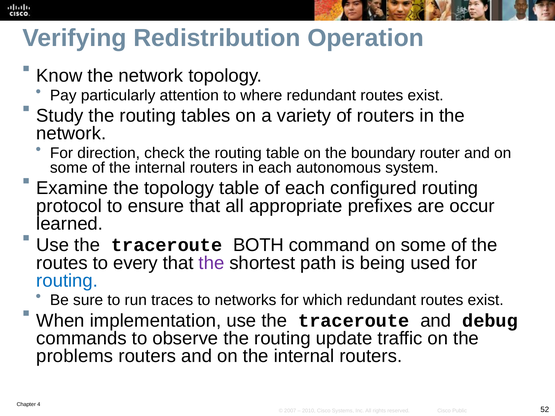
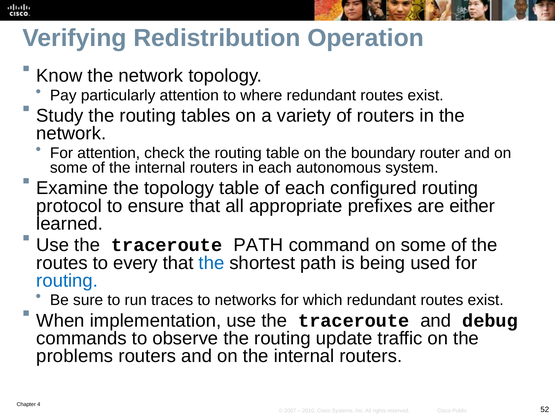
For direction: direction -> attention
occur: occur -> either
traceroute BOTH: BOTH -> PATH
the at (211, 263) colour: purple -> blue
